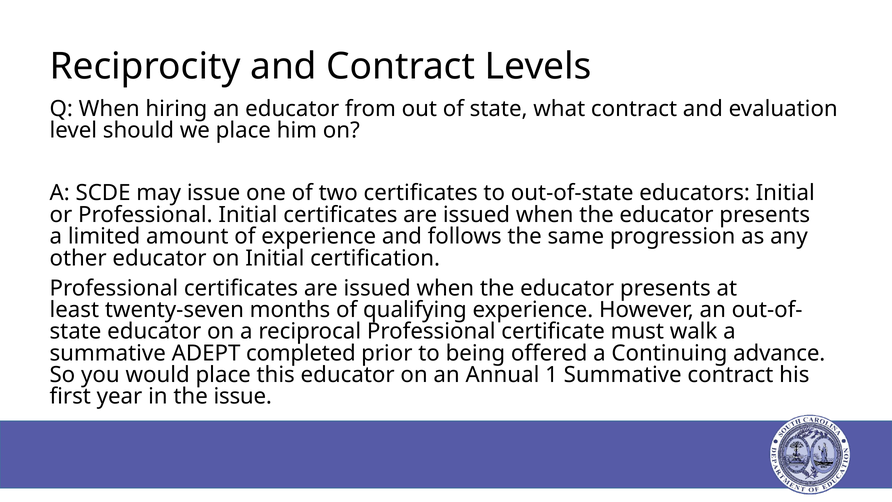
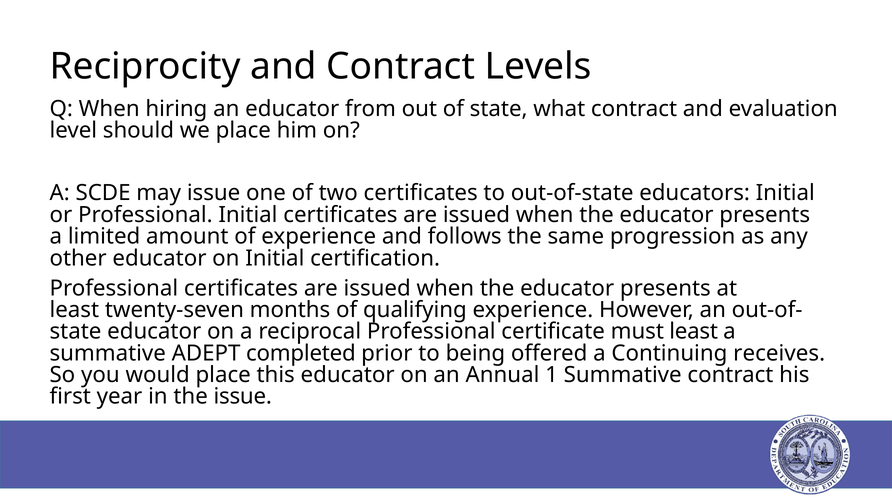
must walk: walk -> least
advance: advance -> receives
